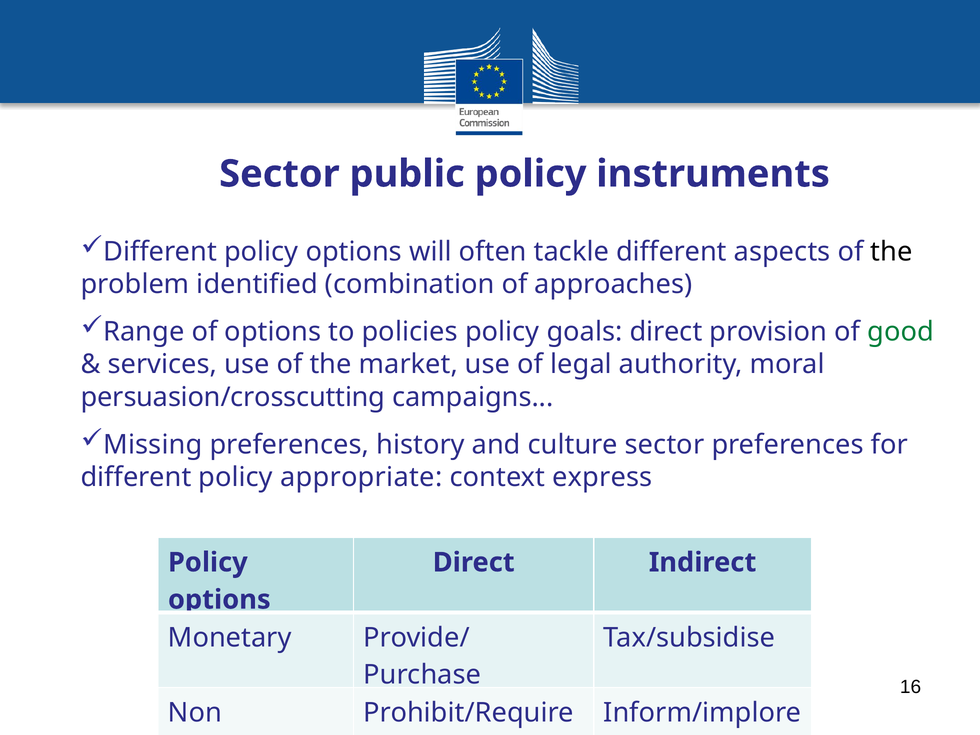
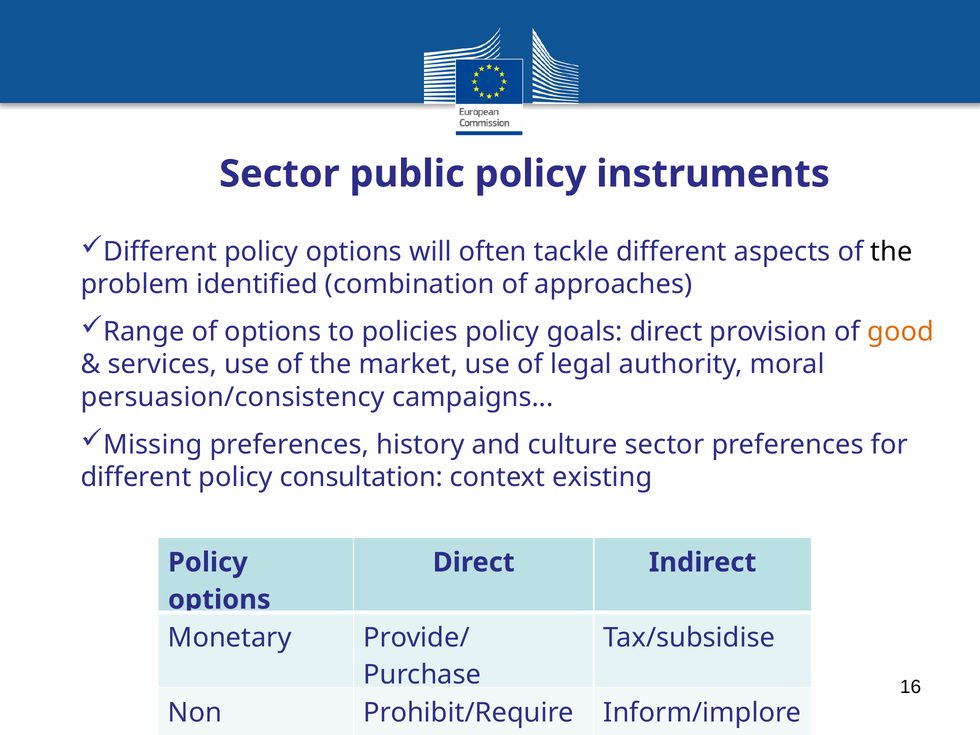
good colour: green -> orange
persuasion/crosscutting: persuasion/crosscutting -> persuasion/consistency
appropriate: appropriate -> consultation
express: express -> existing
